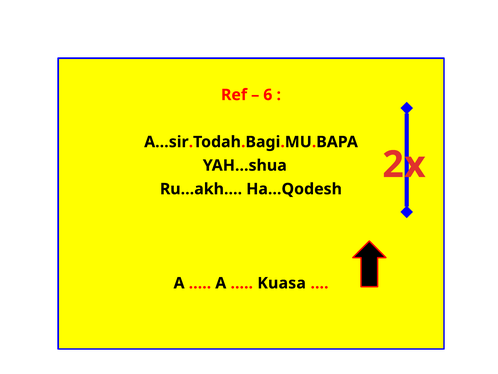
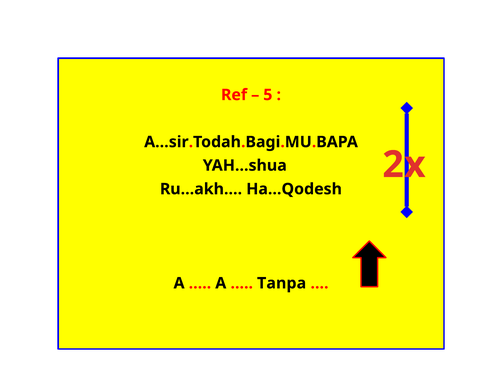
6: 6 -> 5
Kuasa: Kuasa -> Tanpa
